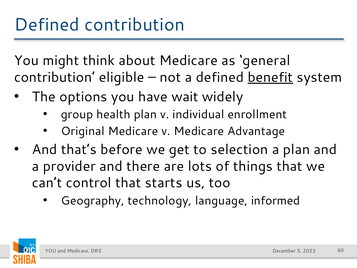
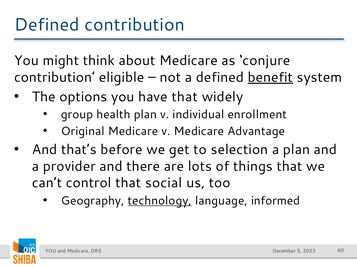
general: general -> conjure
have wait: wait -> that
starts: starts -> social
technology underline: none -> present
